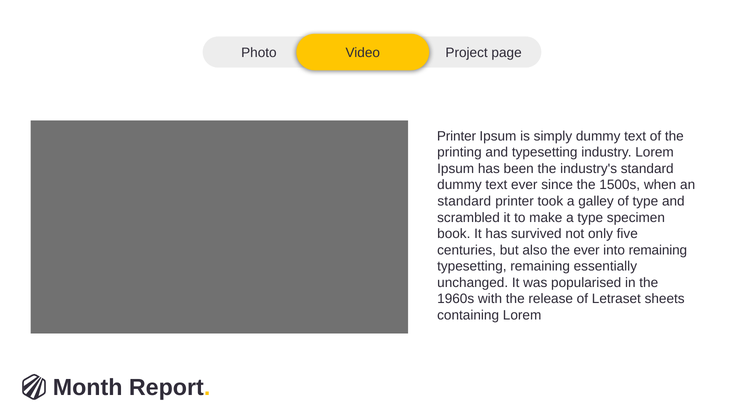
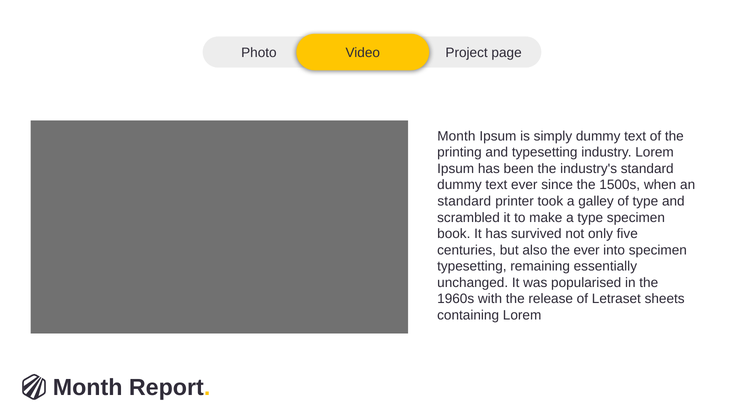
Printer at (457, 136): Printer -> Month
into remaining: remaining -> specimen
